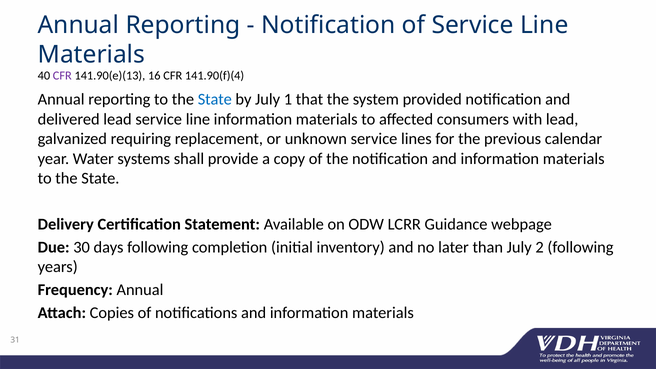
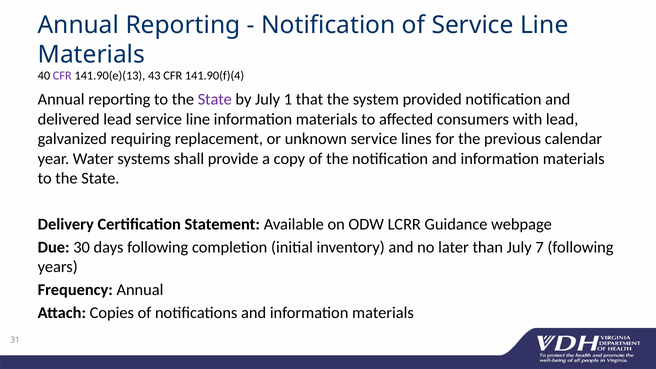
16: 16 -> 43
State at (215, 100) colour: blue -> purple
2: 2 -> 7
